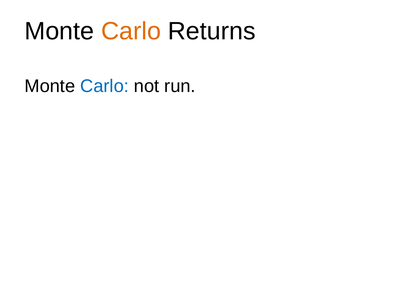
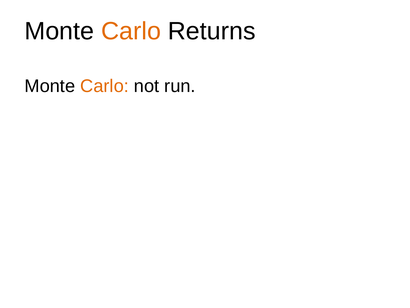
Carlo at (105, 86) colour: blue -> orange
